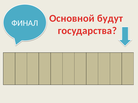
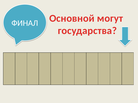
будут: будут -> могут
